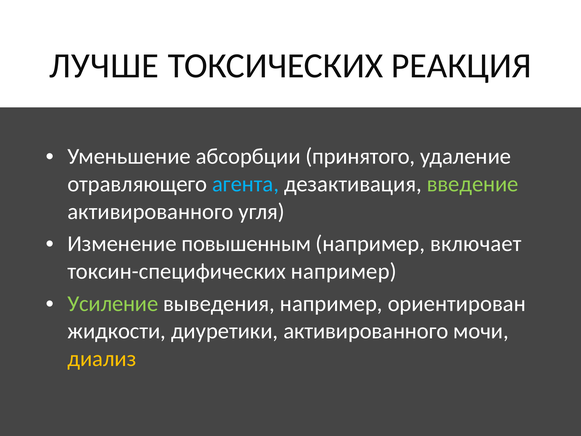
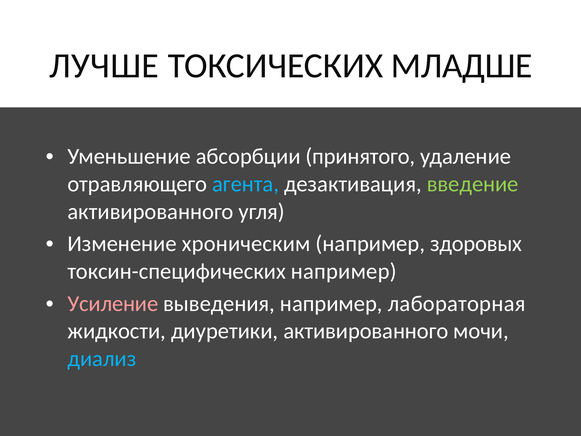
РЕАКЦИЯ: РЕАКЦИЯ -> МЛАДШЕ
повышенным: повышенным -> хроническим
включает: включает -> здоровых
Усиление colour: light green -> pink
ориентирован: ориентирован -> лабораторная
диализ colour: yellow -> light blue
